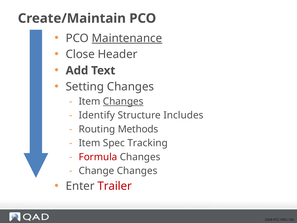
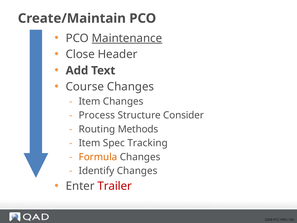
Setting: Setting -> Course
Changes at (123, 101) underline: present -> none
Identify: Identify -> Process
Includes: Includes -> Consider
Formula colour: red -> orange
Change: Change -> Identify
